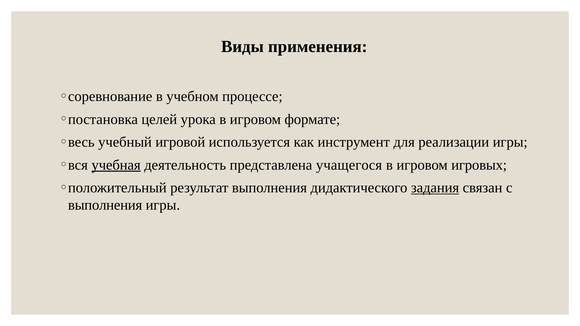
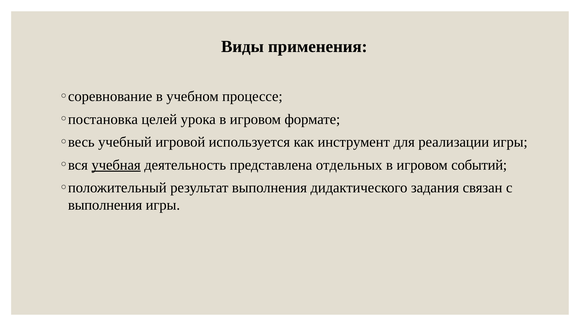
учащегося: учащегося -> отдельных
игровых: игровых -> событий
задания underline: present -> none
